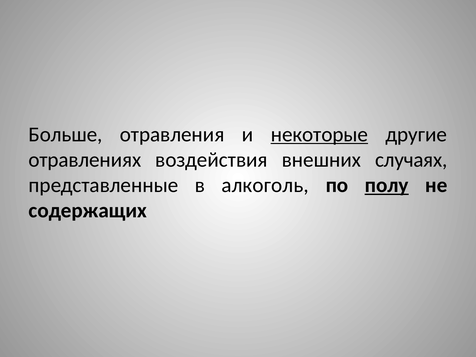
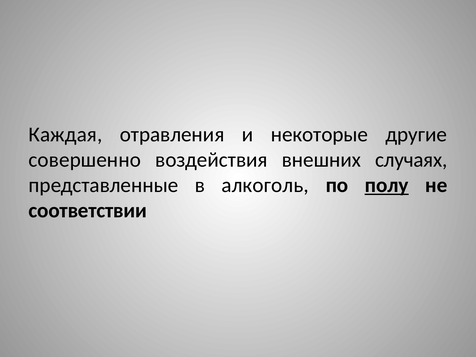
Больше: Больше -> Каждая
некоторые underline: present -> none
отравлениях: отравлениях -> совершенно
содержащих: содержащих -> соответствии
